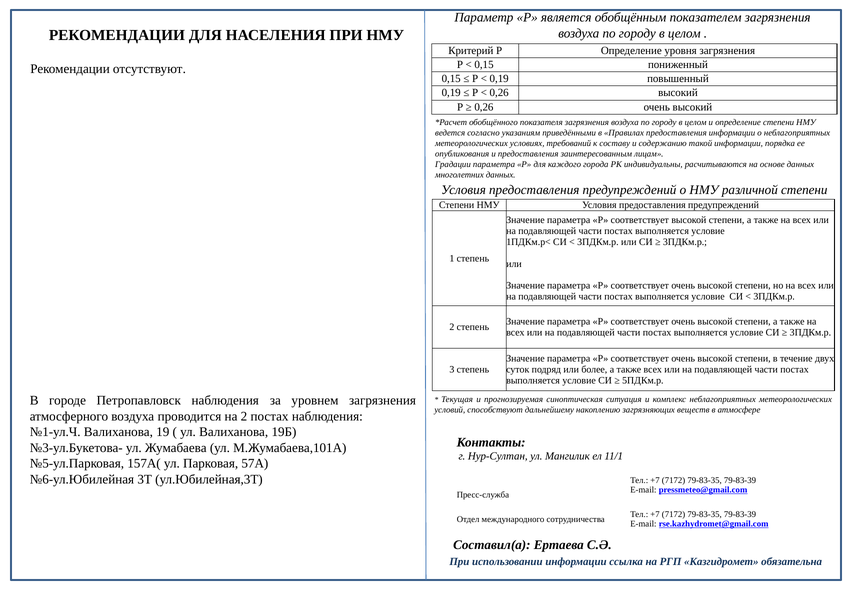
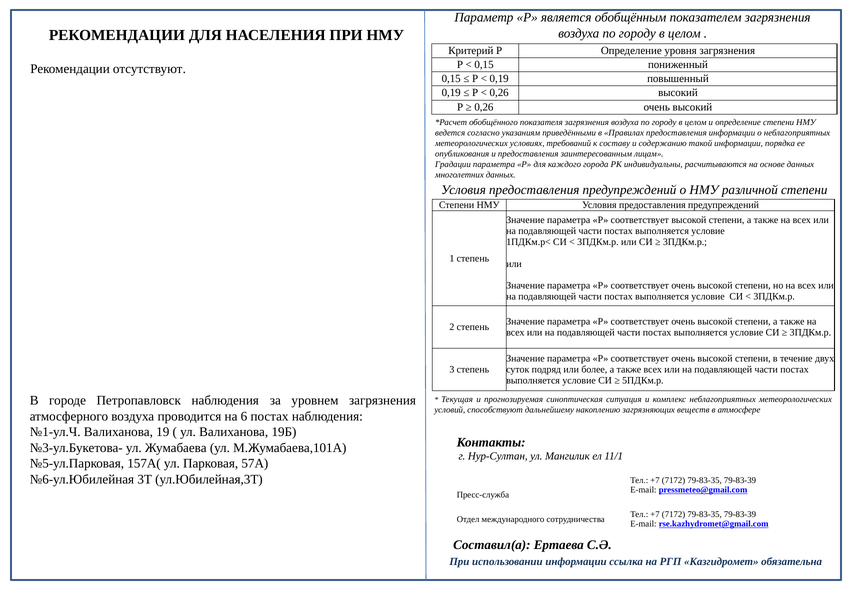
на 2: 2 -> 6
